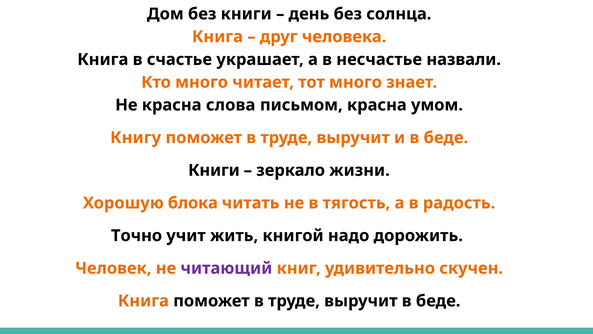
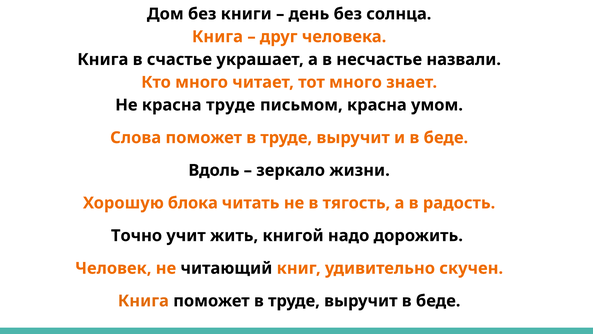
красна слова: слова -> труде
Книгу: Книгу -> Слова
Книги at (214, 170): Книги -> Вдоль
читающий colour: purple -> black
